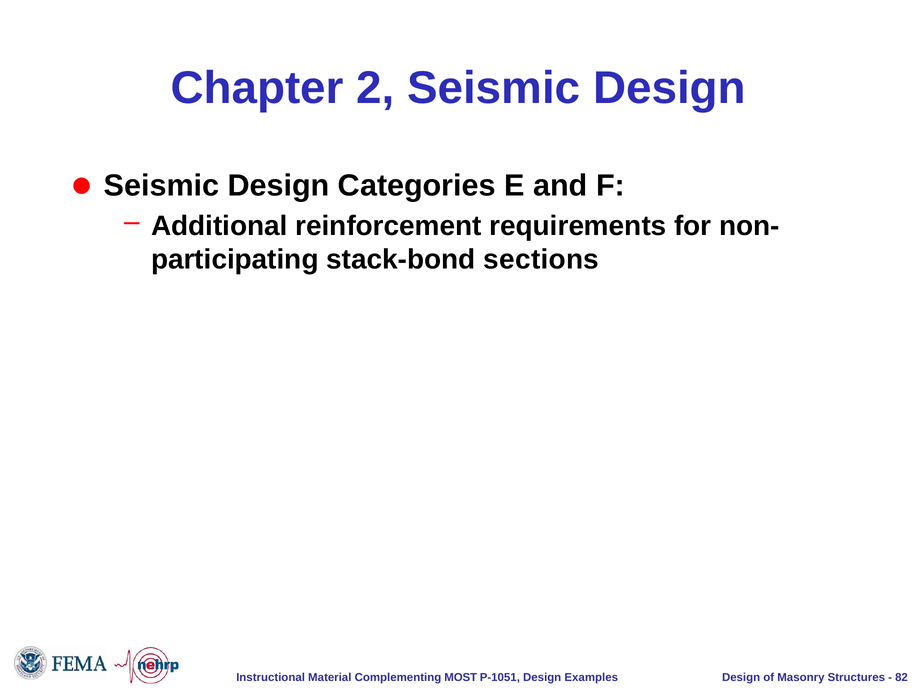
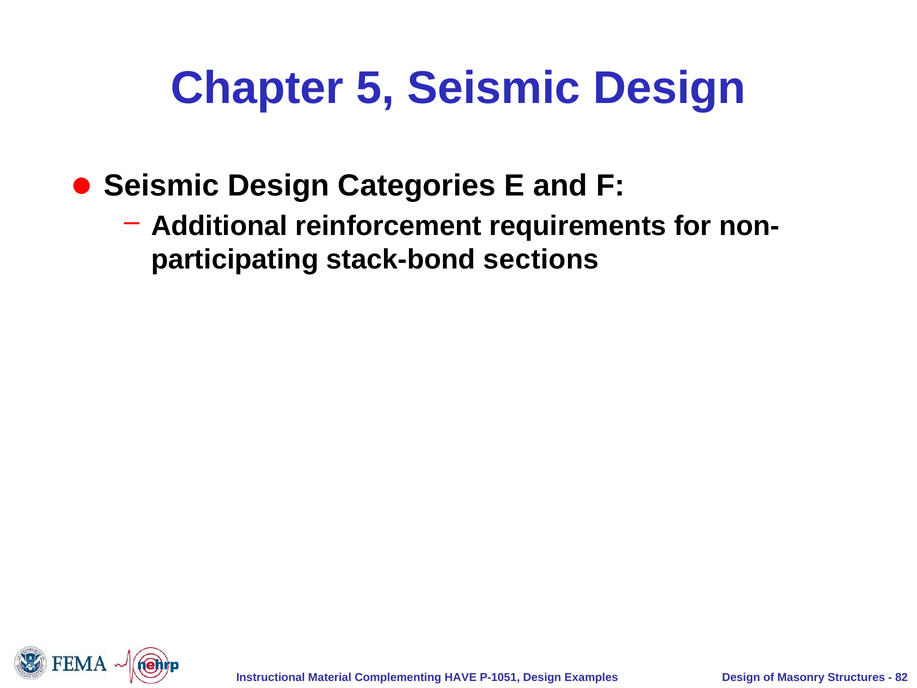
2: 2 -> 5
MOST: MOST -> HAVE
